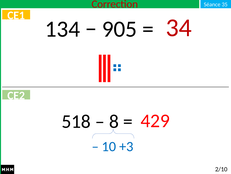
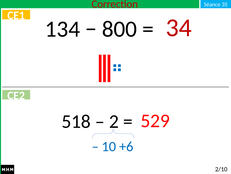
905: 905 -> 800
8: 8 -> 2
429: 429 -> 529
+3: +3 -> +6
